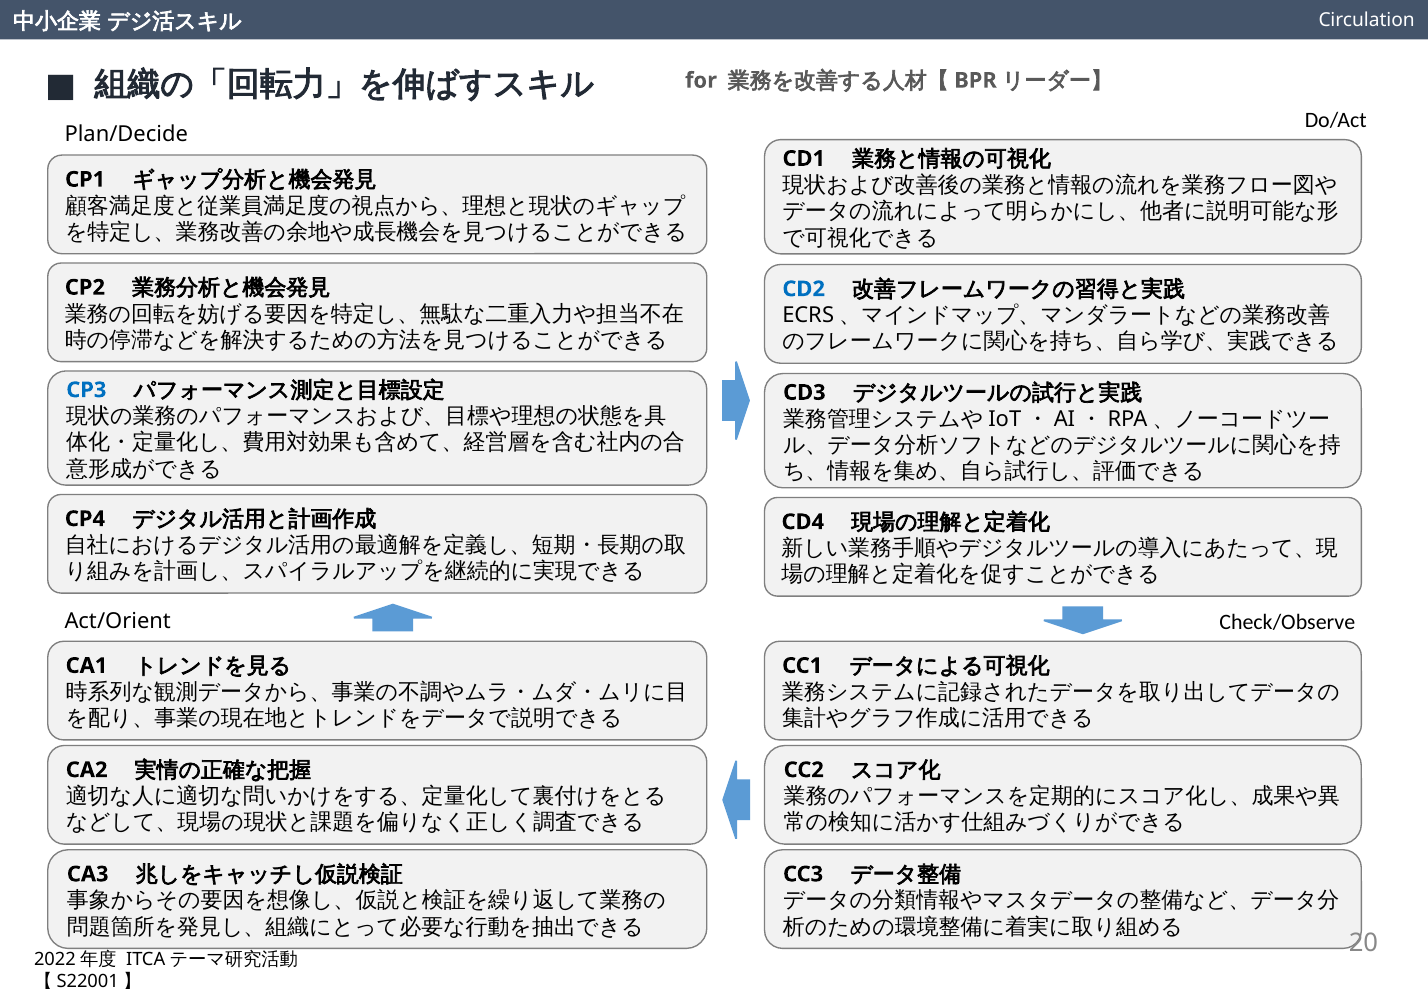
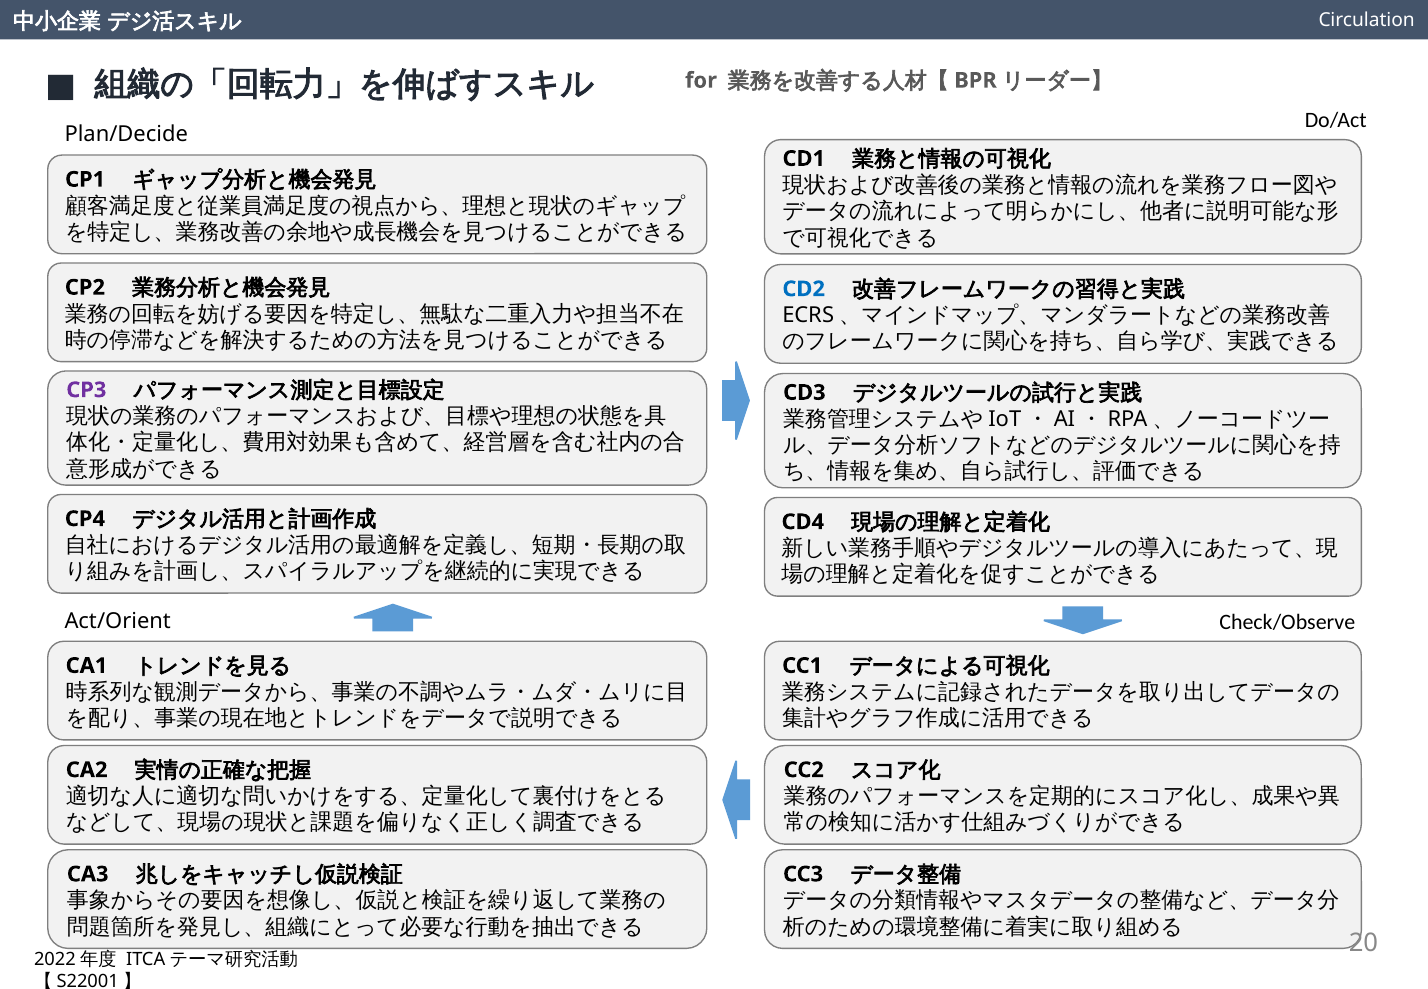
CP3 colour: blue -> purple
